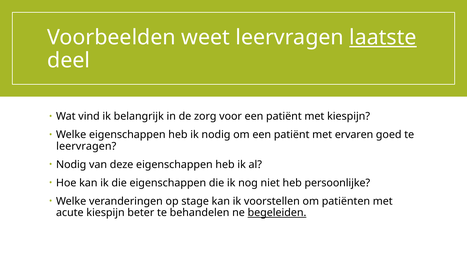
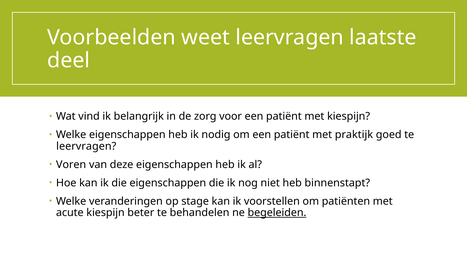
laatste underline: present -> none
ervaren: ervaren -> praktijk
Nodig at (71, 165): Nodig -> Voren
persoonlijke: persoonlijke -> binnenstapt
